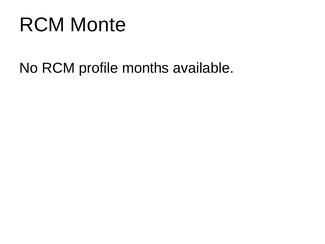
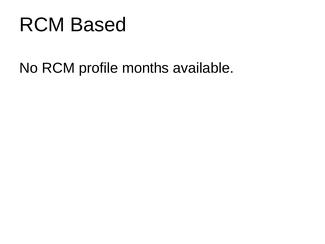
Monte: Monte -> Based
